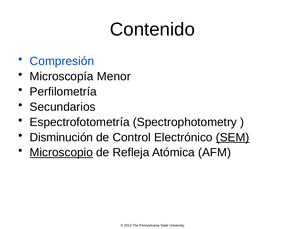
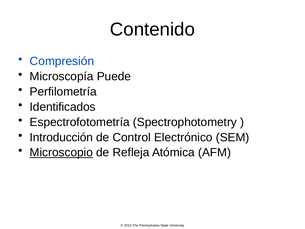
Menor: Menor -> Puede
Secundarios: Secundarios -> Identificados
Disminución: Disminución -> Introducción
SEM underline: present -> none
